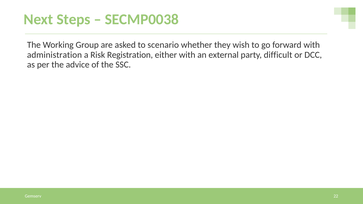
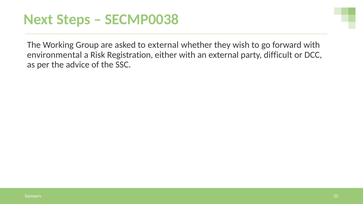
to scenario: scenario -> external
administration: administration -> environmental
